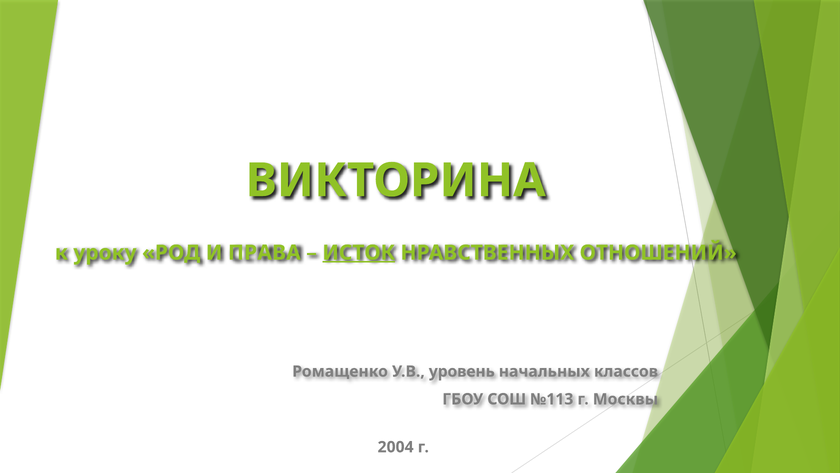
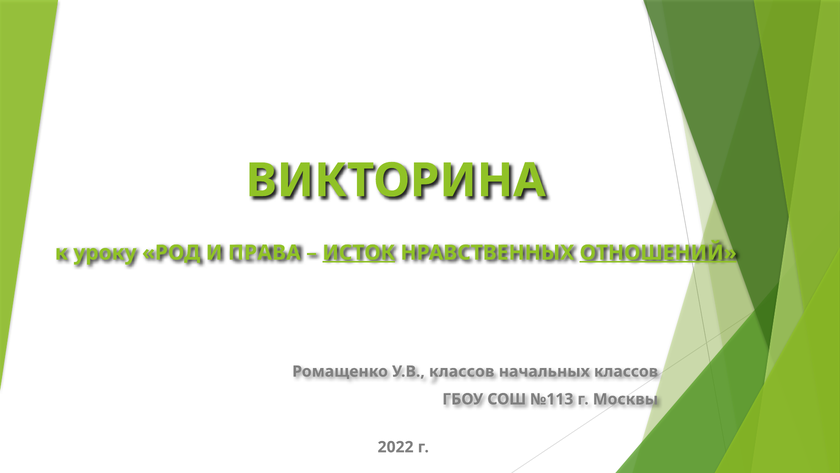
ОТНОШЕНИЙ underline: none -> present
У.В уровень: уровень -> классов
2004: 2004 -> 2022
